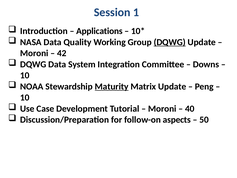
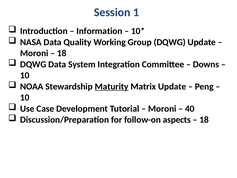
Applications: Applications -> Information
DQWG at (170, 42) underline: present -> none
42 at (62, 53): 42 -> 18
50 at (204, 120): 50 -> 18
